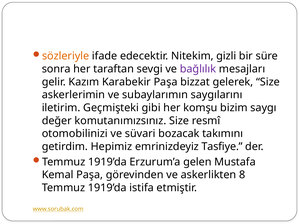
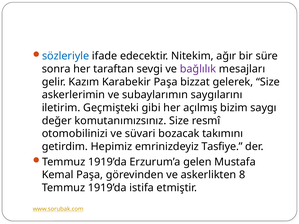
sözleriyle colour: orange -> blue
gizli: gizli -> ağır
komşu: komşu -> açılmış
